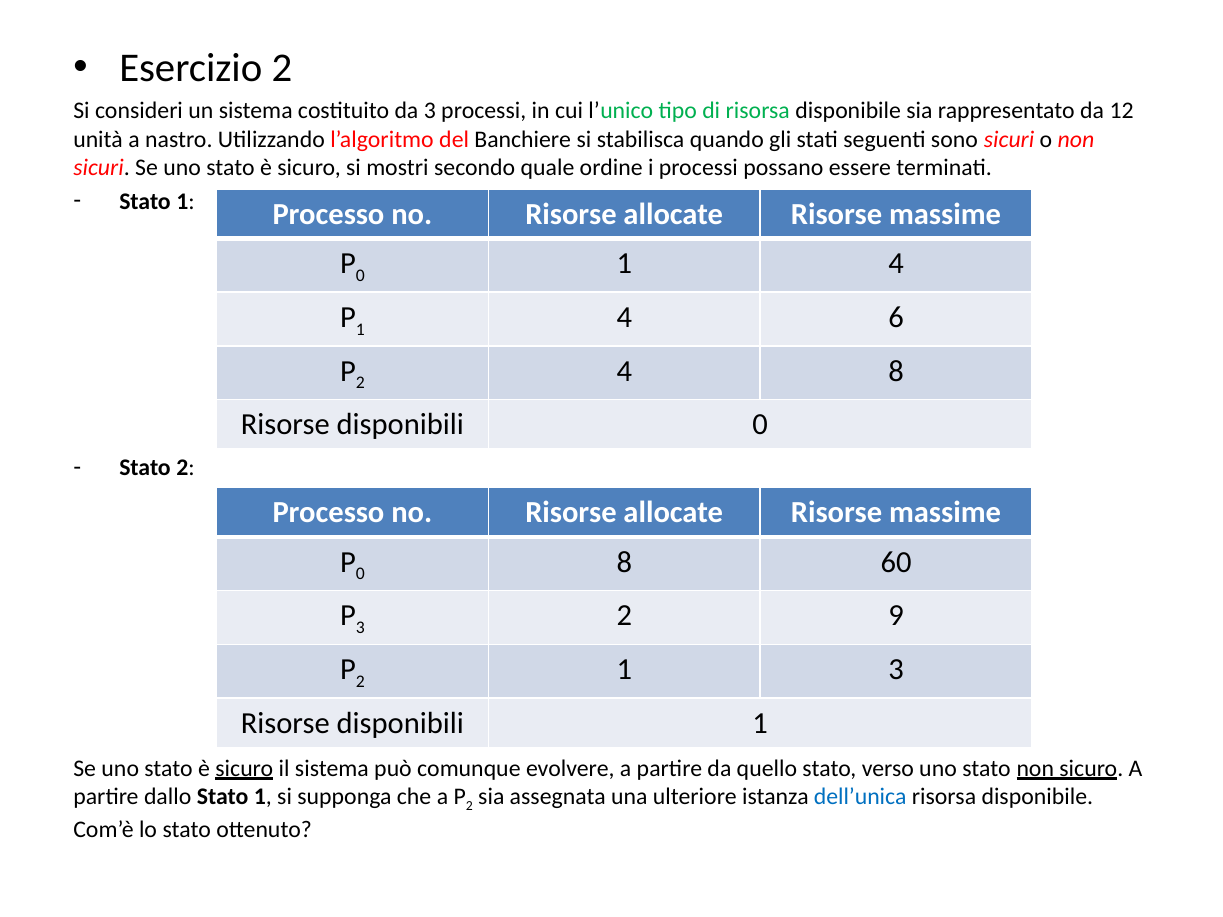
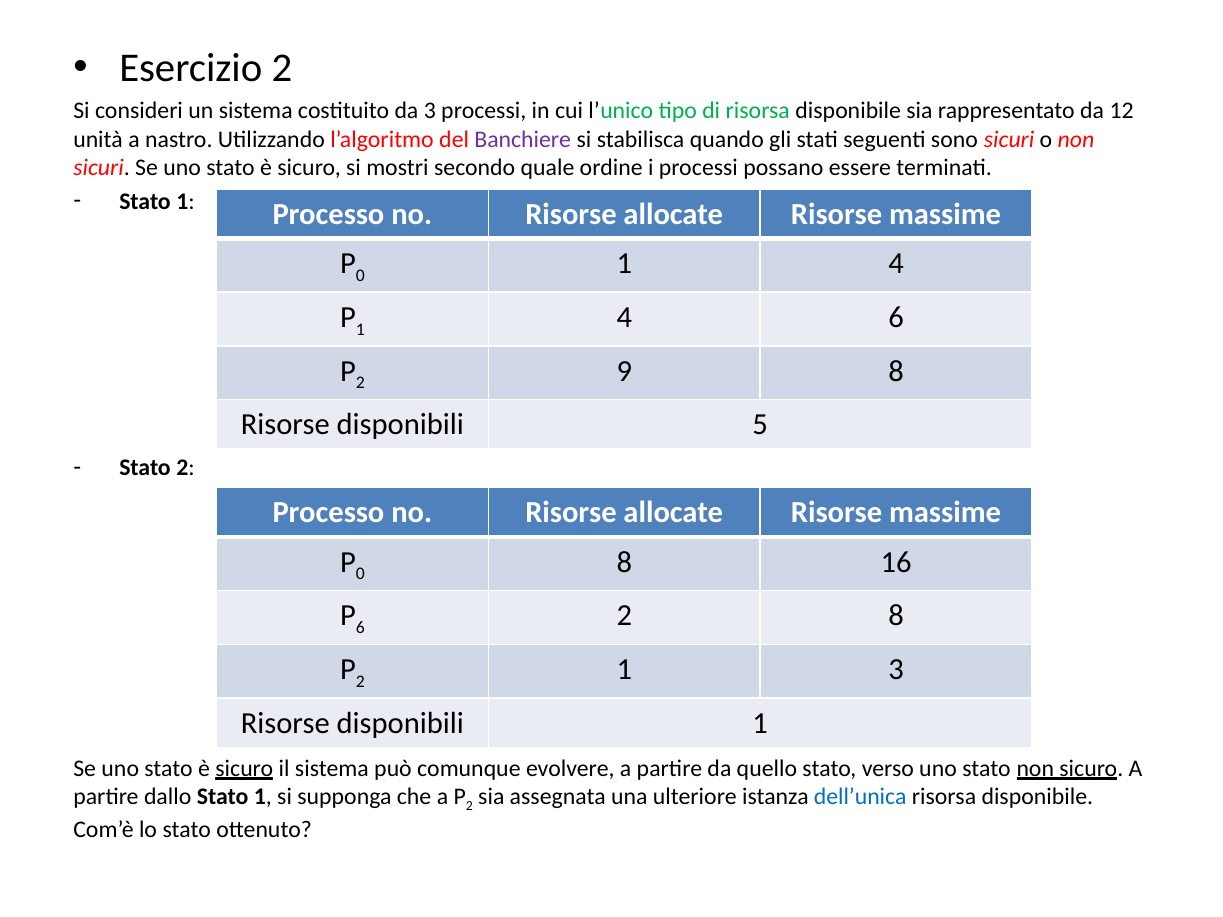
Banchiere colour: black -> purple
2 4: 4 -> 9
disponibili 0: 0 -> 5
60: 60 -> 16
3 at (360, 628): 3 -> 6
2 9: 9 -> 8
